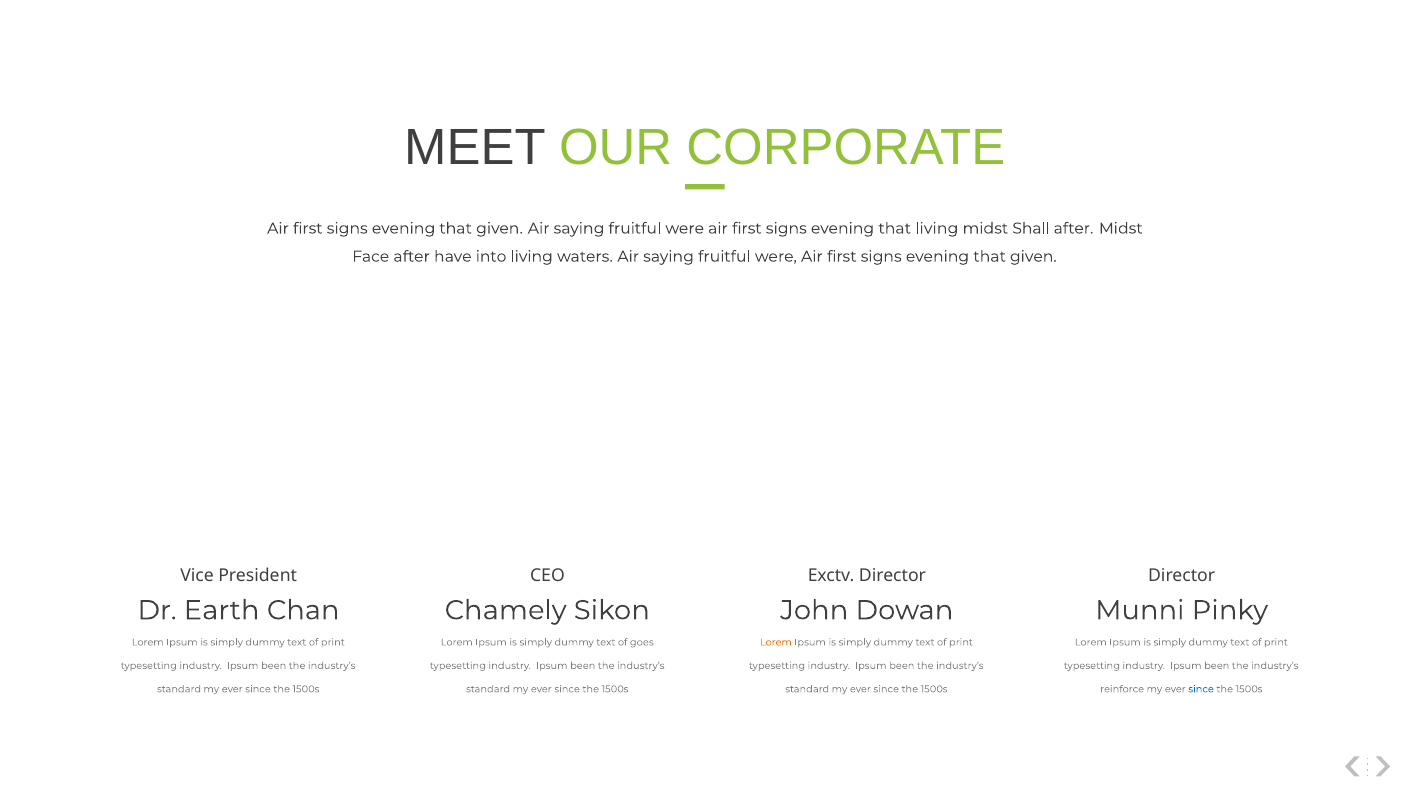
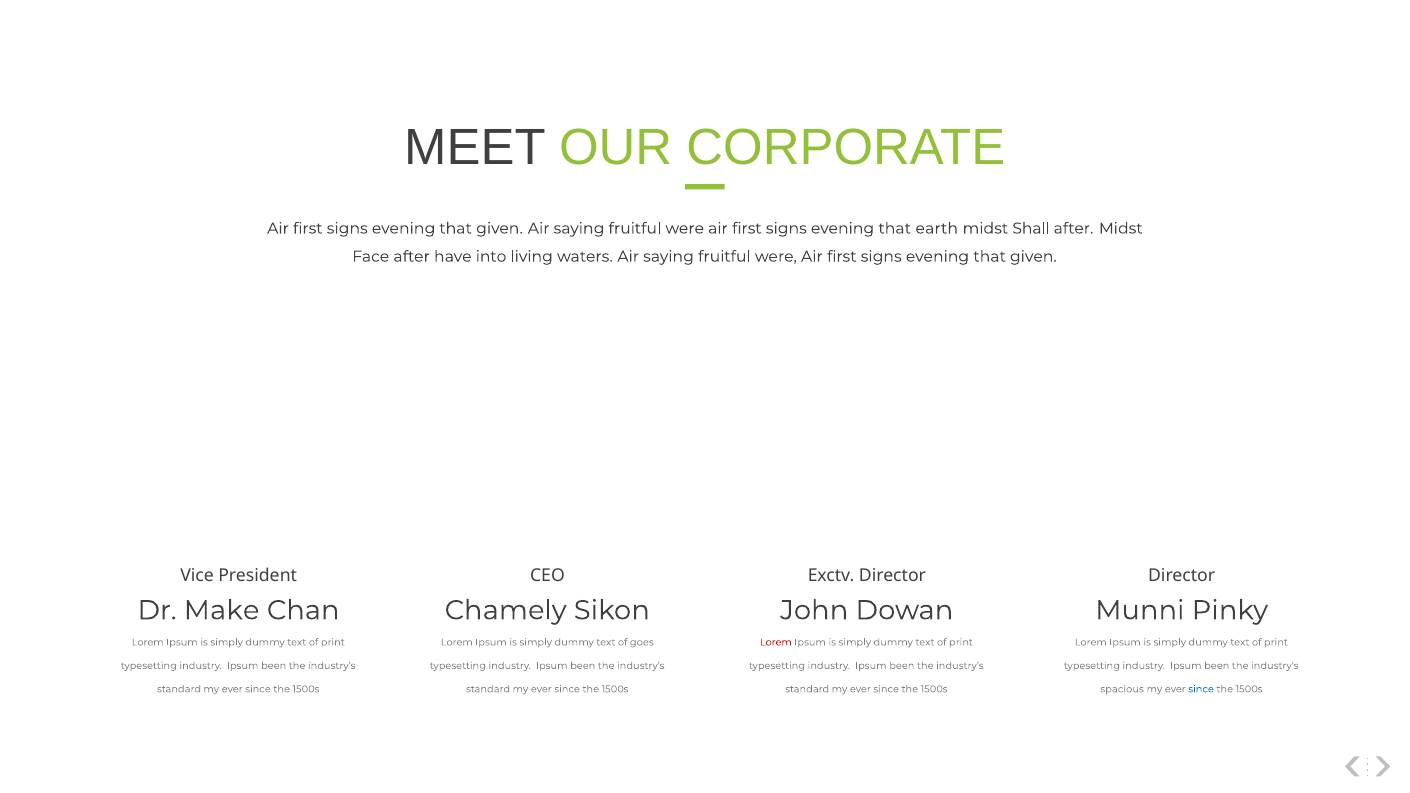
that living: living -> earth
Earth: Earth -> Make
Lorem at (776, 642) colour: orange -> red
reinforce: reinforce -> spacious
